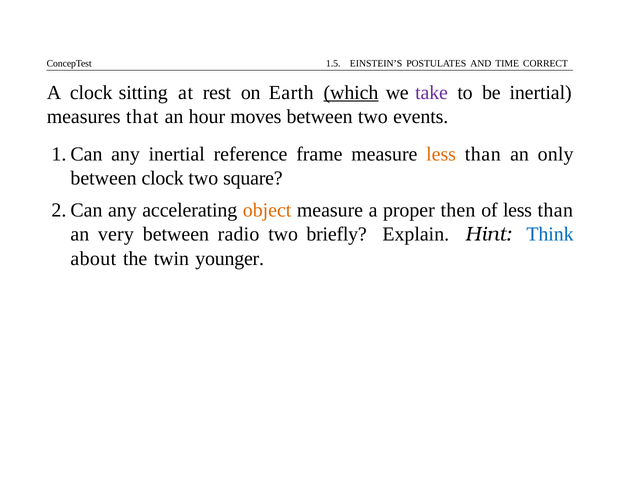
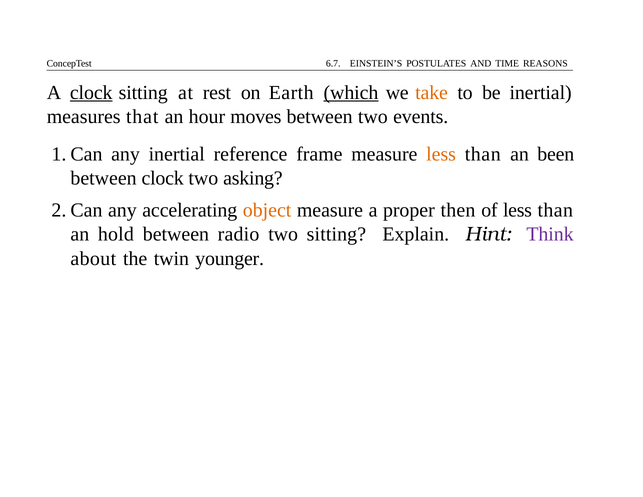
1.5: 1.5 -> 6.7
CORRECT: CORRECT -> REASONS
clock at (91, 93) underline: none -> present
take colour: purple -> orange
only: only -> been
square: square -> asking
very: very -> hold
two briefly: briefly -> sitting
Think colour: blue -> purple
